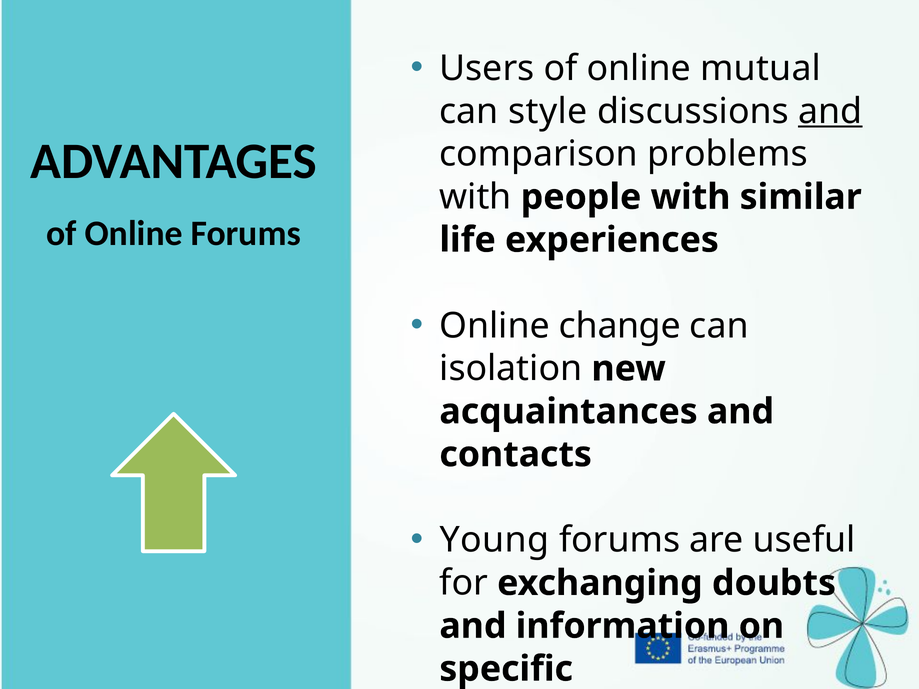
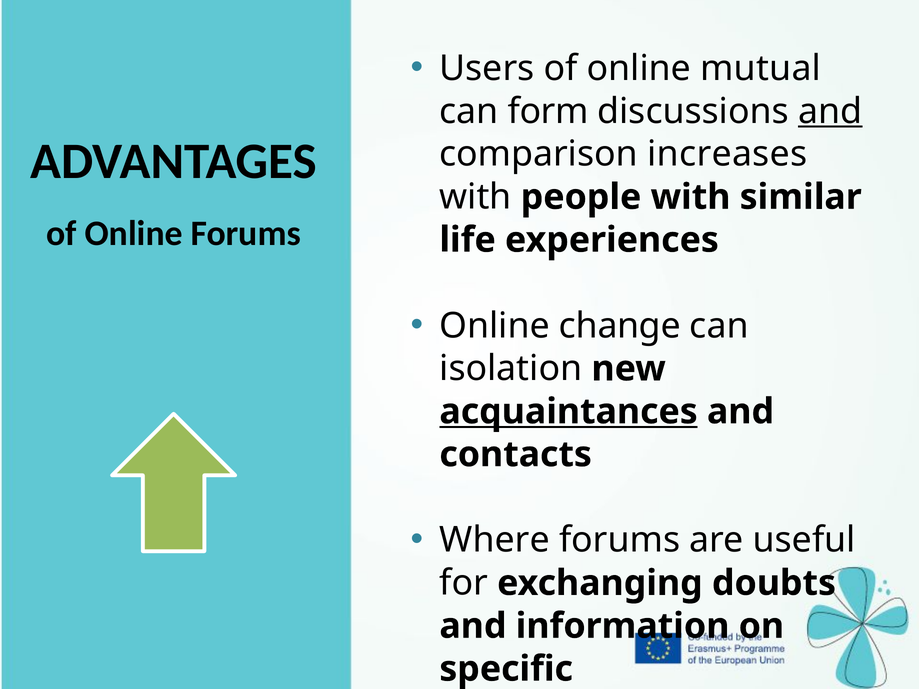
style: style -> form
problems: problems -> increases
acquaintances underline: none -> present
Young: Young -> Where
